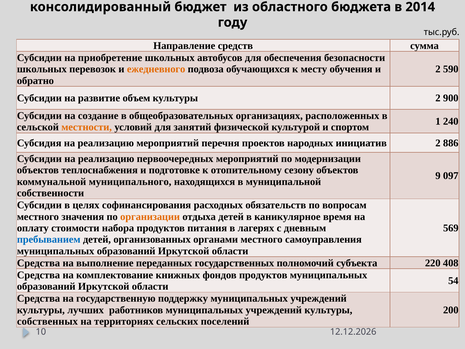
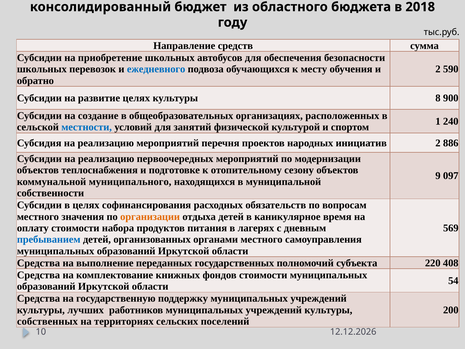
2014: 2014 -> 2018
ежедневного colour: orange -> blue
развитие объем: объем -> целях
культуры 2: 2 -> 8
местности colour: orange -> blue
фондов продуктов: продуктов -> стоимости
